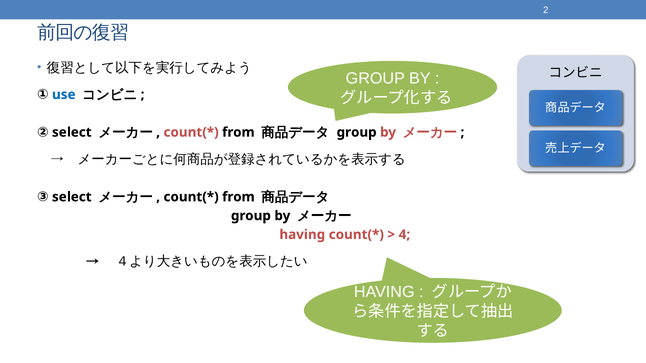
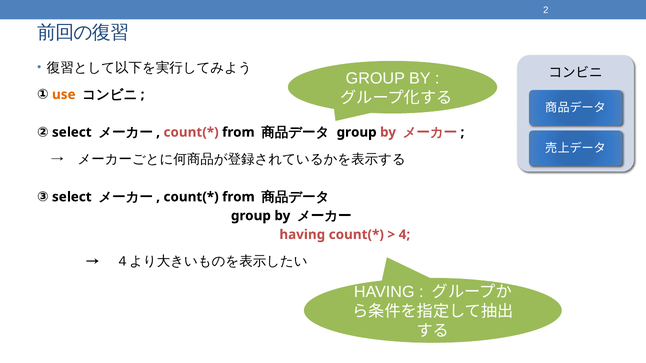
use colour: blue -> orange
